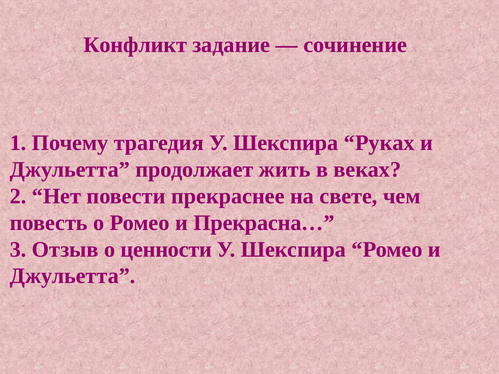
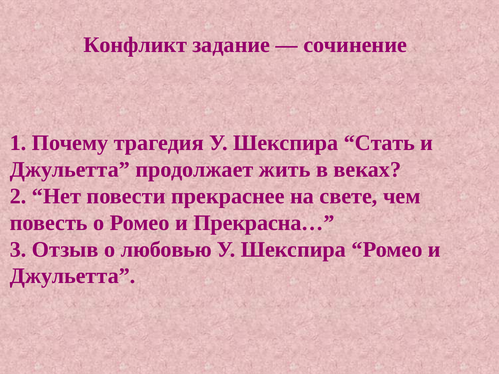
Руках: Руках -> Стать
ценности: ценности -> любовью
